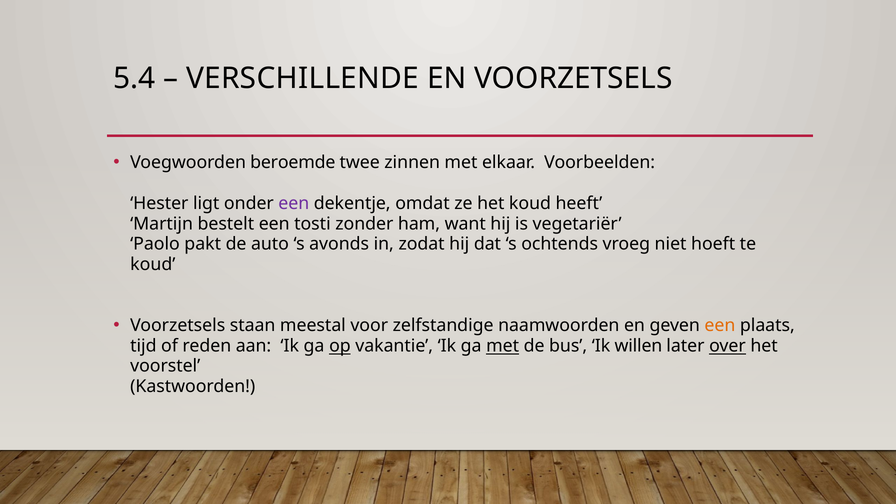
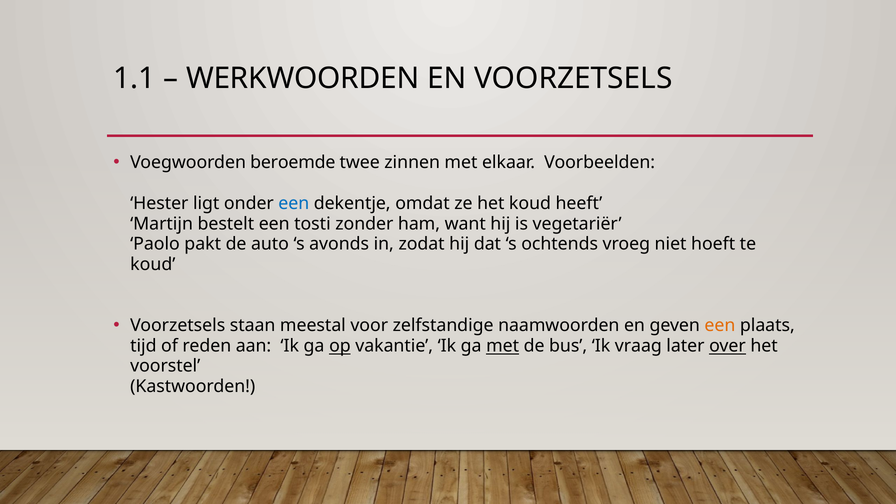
5.4: 5.4 -> 1.1
VERSCHILLENDE: VERSCHILLENDE -> WERKWOORDEN
een at (294, 203) colour: purple -> blue
willen: willen -> vraag
